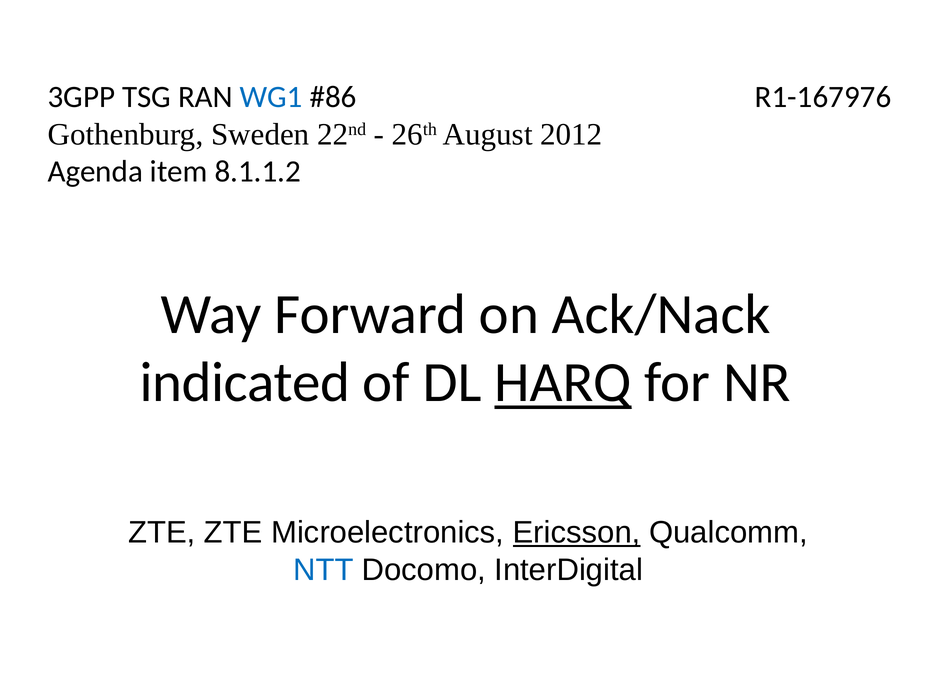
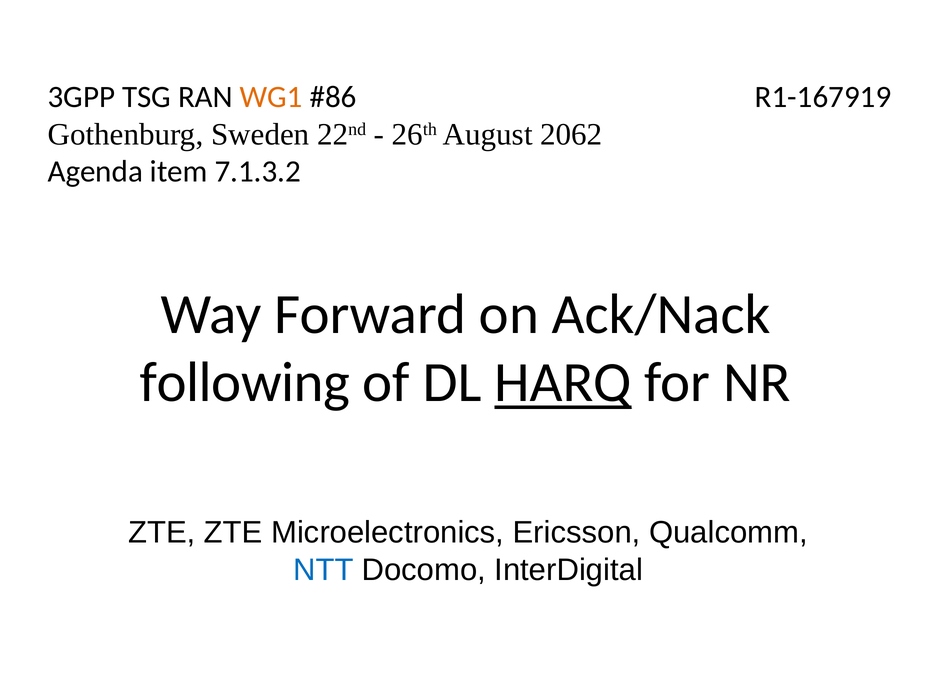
WG1 colour: blue -> orange
R1-167976: R1-167976 -> R1-167919
2012: 2012 -> 2062
8.1.1.2: 8.1.1.2 -> 7.1.3.2
indicated: indicated -> following
Ericsson underline: present -> none
